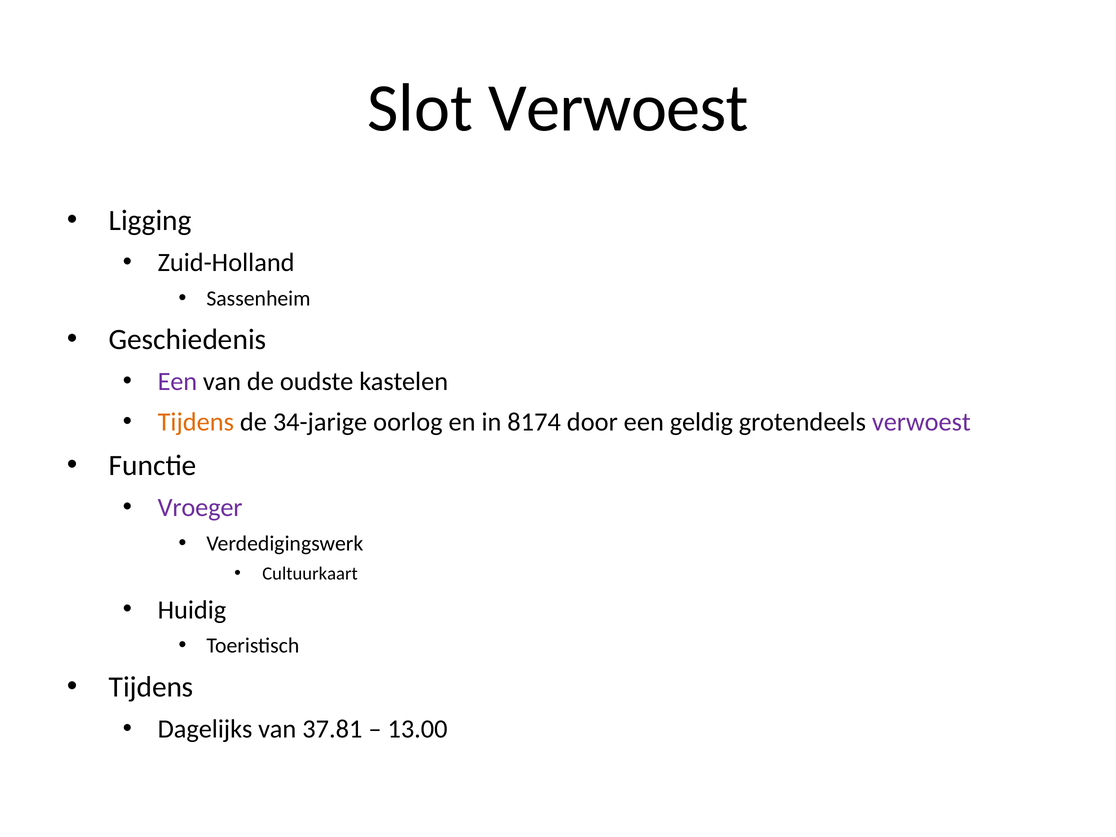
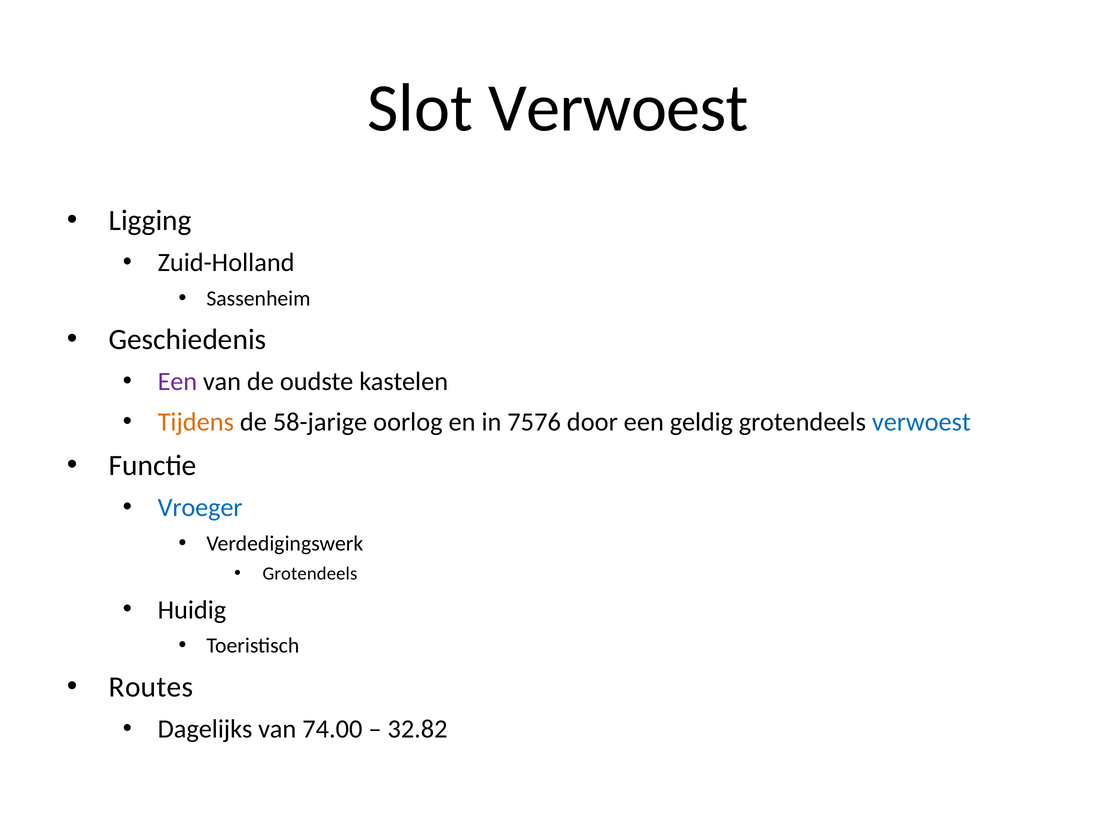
34-jarige: 34-jarige -> 58-jarige
8174: 8174 -> 7576
verwoest at (921, 422) colour: purple -> blue
Vroeger colour: purple -> blue
Cultuurkaart at (310, 574): Cultuurkaart -> Grotendeels
Tijdens at (151, 687): Tijdens -> Routes
37.81: 37.81 -> 74.00
13.00: 13.00 -> 32.82
